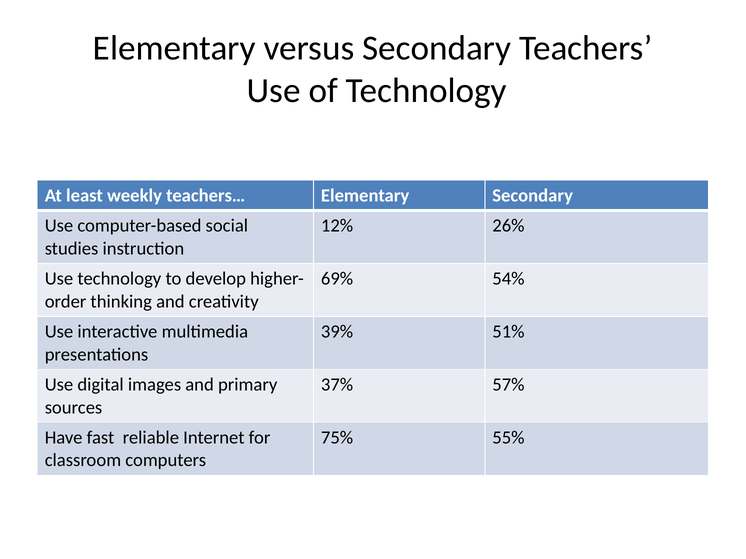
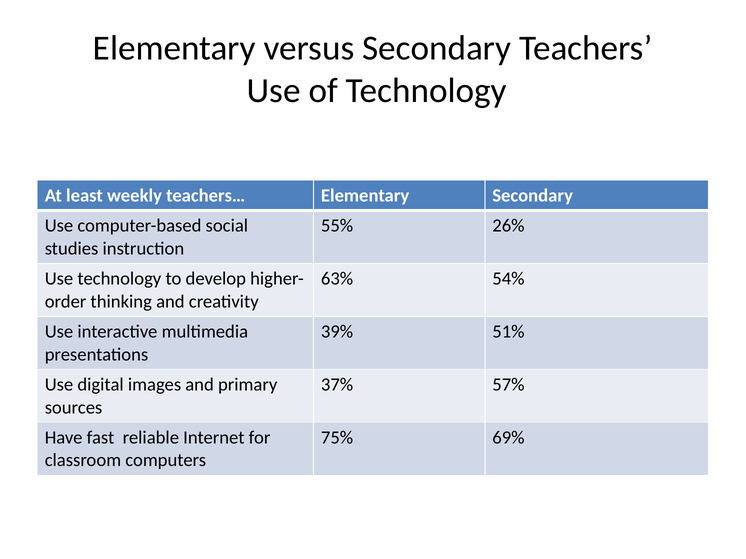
12%: 12% -> 55%
69%: 69% -> 63%
55%: 55% -> 69%
